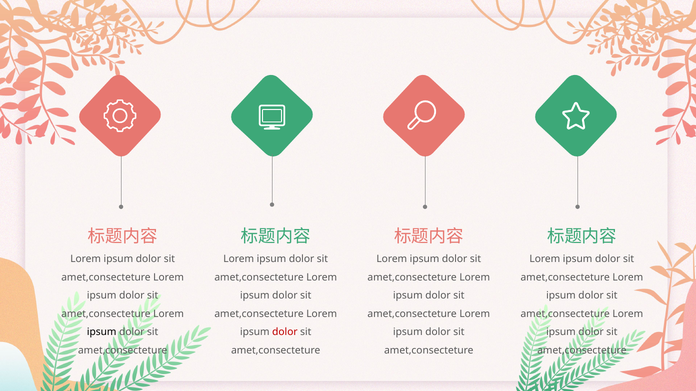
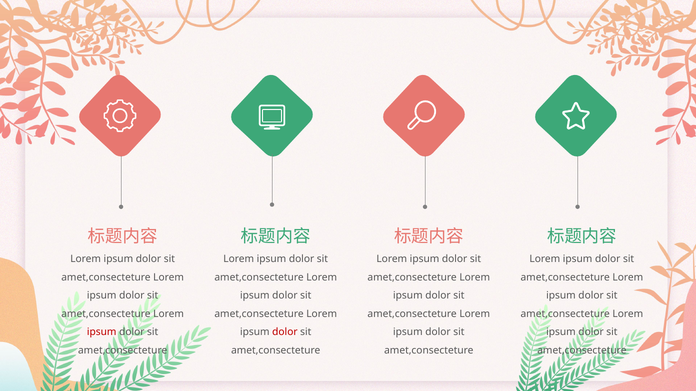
ipsum at (102, 332) colour: black -> red
